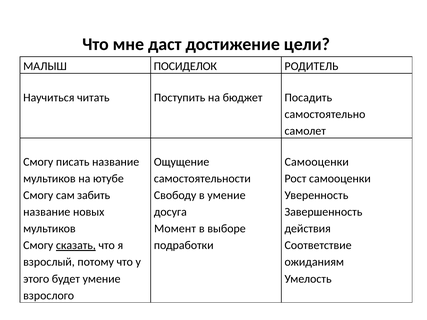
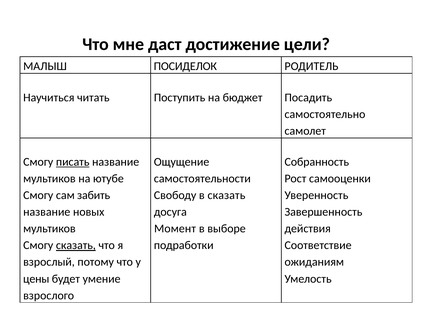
писать underline: none -> present
Самооценки at (317, 162): Самооценки -> Собранность
в умение: умение -> сказать
этого: этого -> цены
